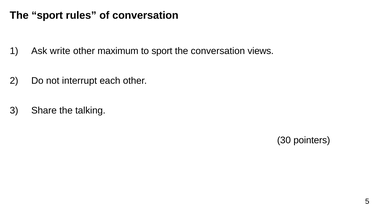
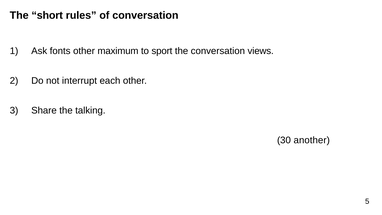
The sport: sport -> short
write: write -> fonts
pointers: pointers -> another
